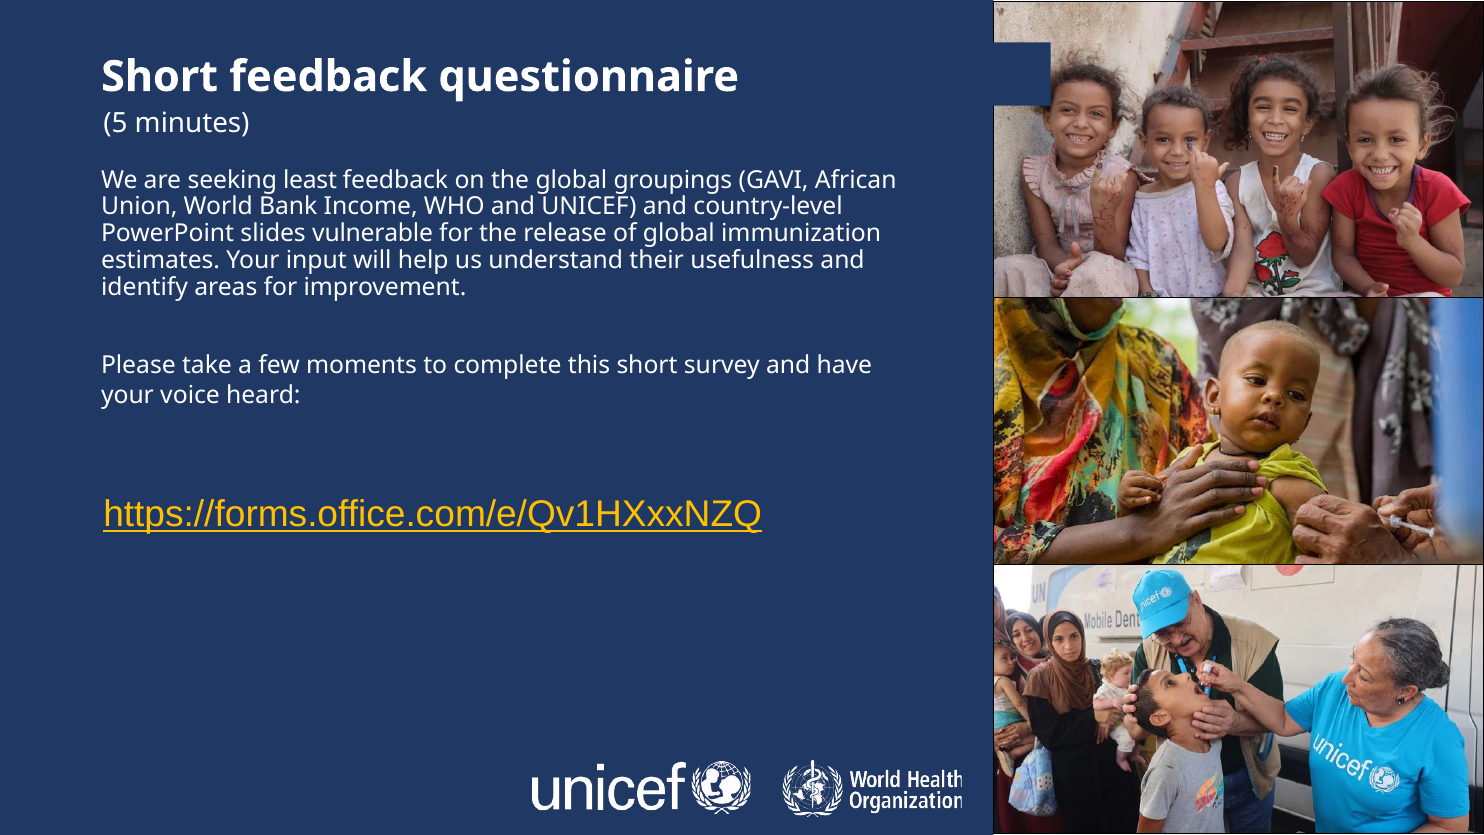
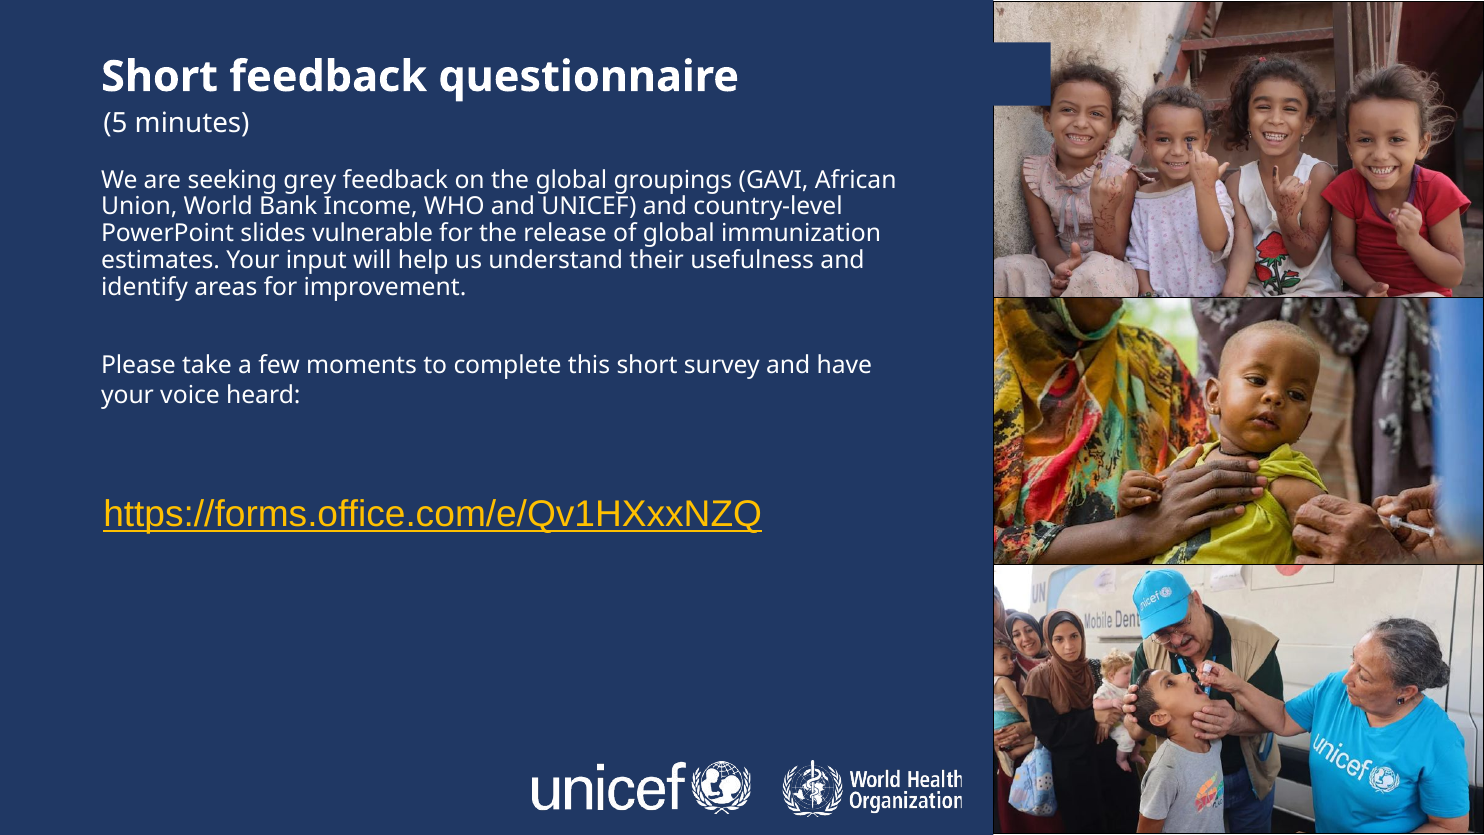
least: least -> grey
